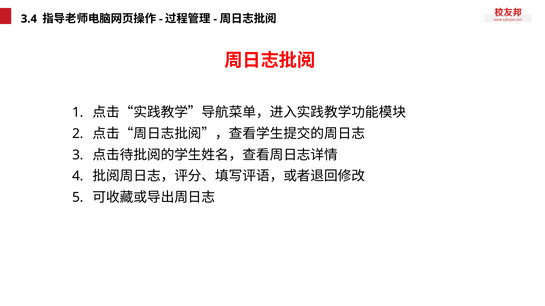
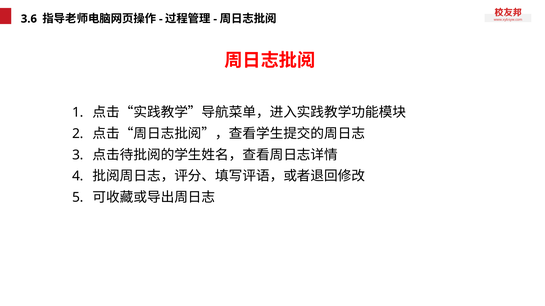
3.4: 3.4 -> 3.6
